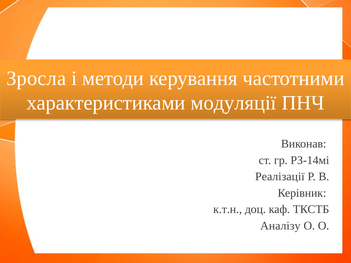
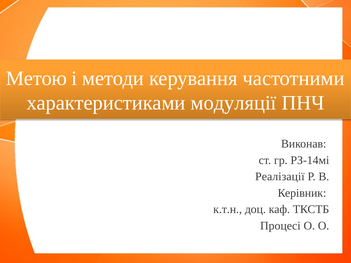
Зросла: Зросла -> Метою
Аналізу: Аналізу -> Процесі
